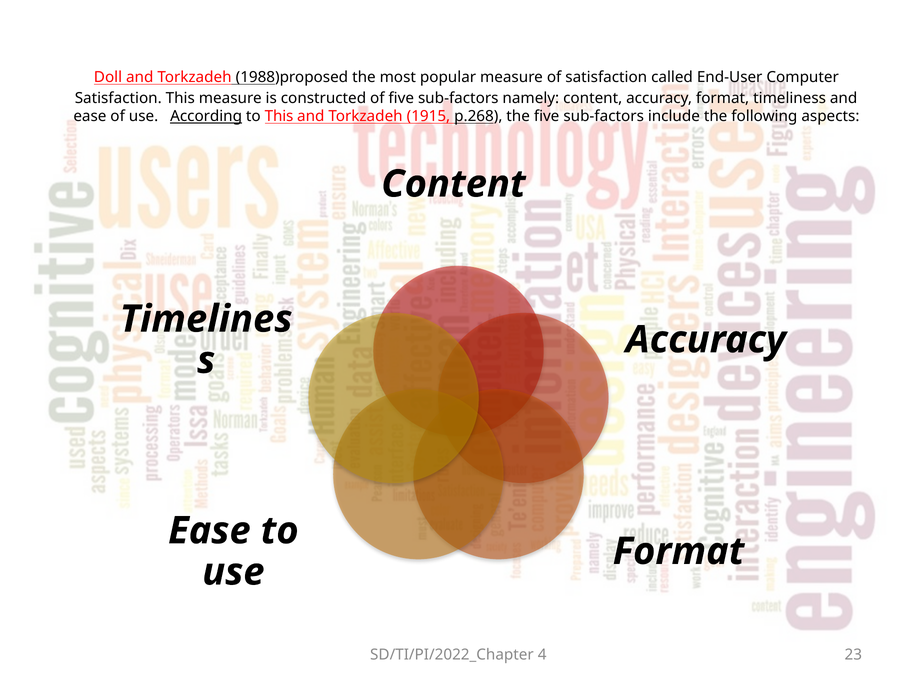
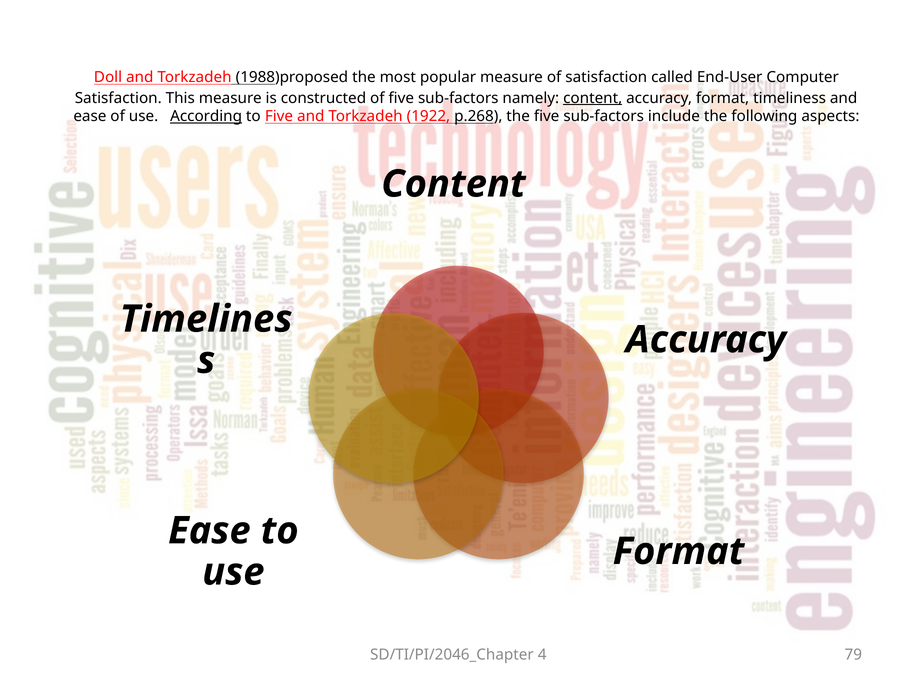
content at (593, 98) underline: none -> present
to This: This -> Five
1915: 1915 -> 1922
SD/TI/PI/2022_Chapter: SD/TI/PI/2022_Chapter -> SD/TI/PI/2046_Chapter
23: 23 -> 79
